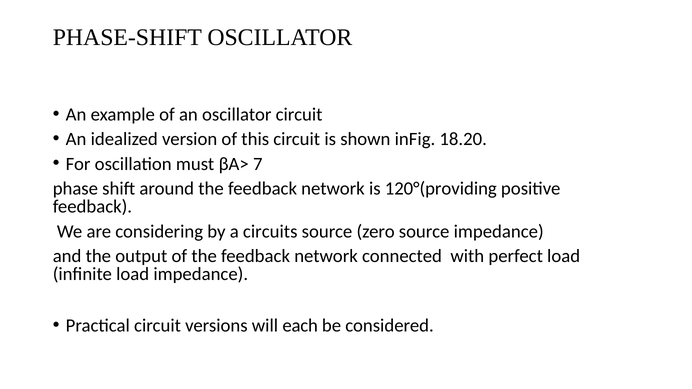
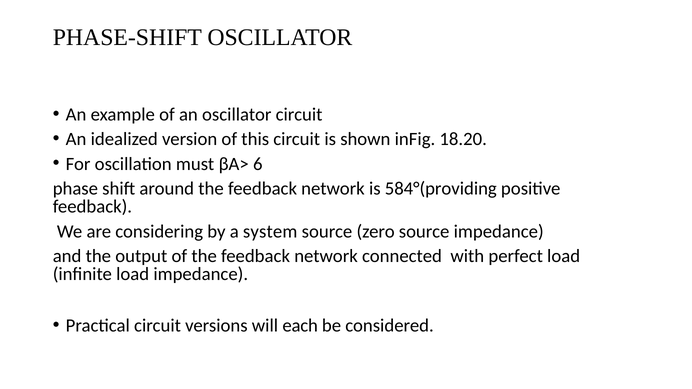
7: 7 -> 6
120°(providing: 120°(providing -> 584°(providing
circuits: circuits -> system
